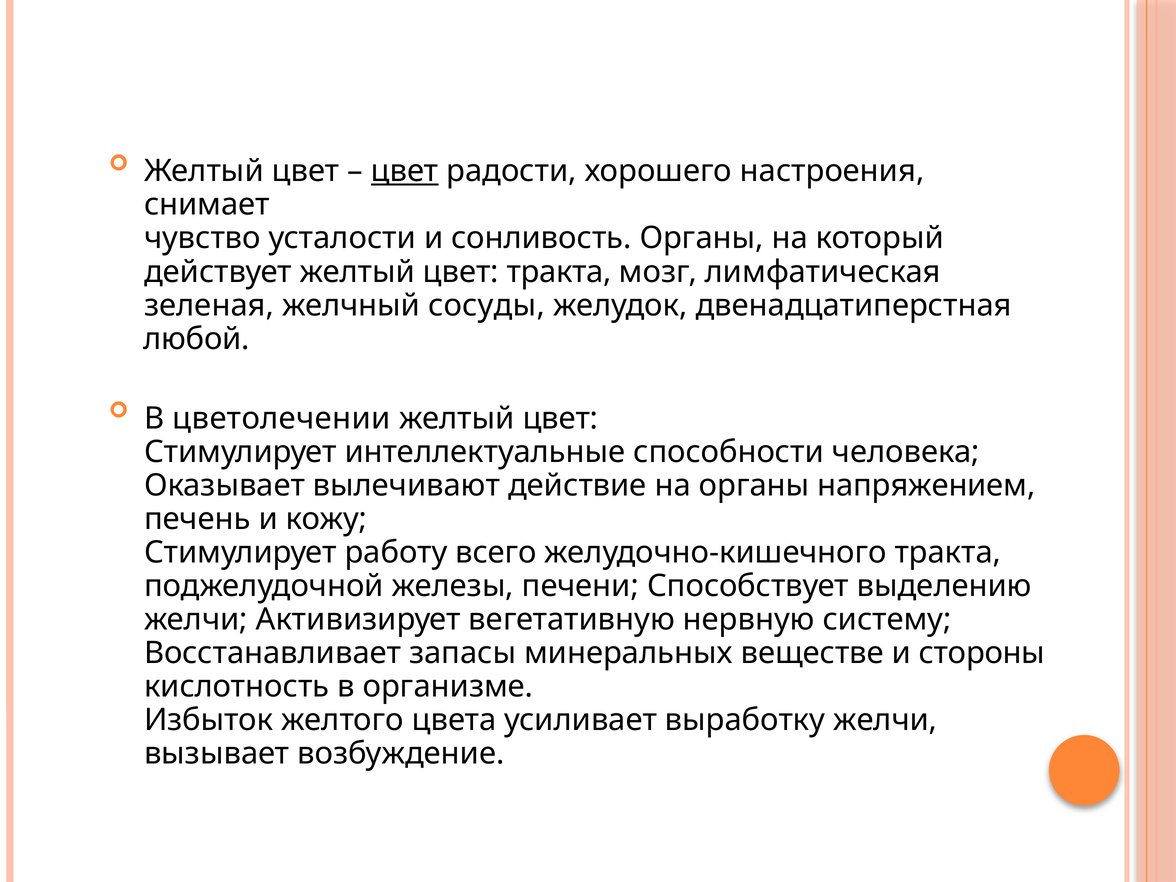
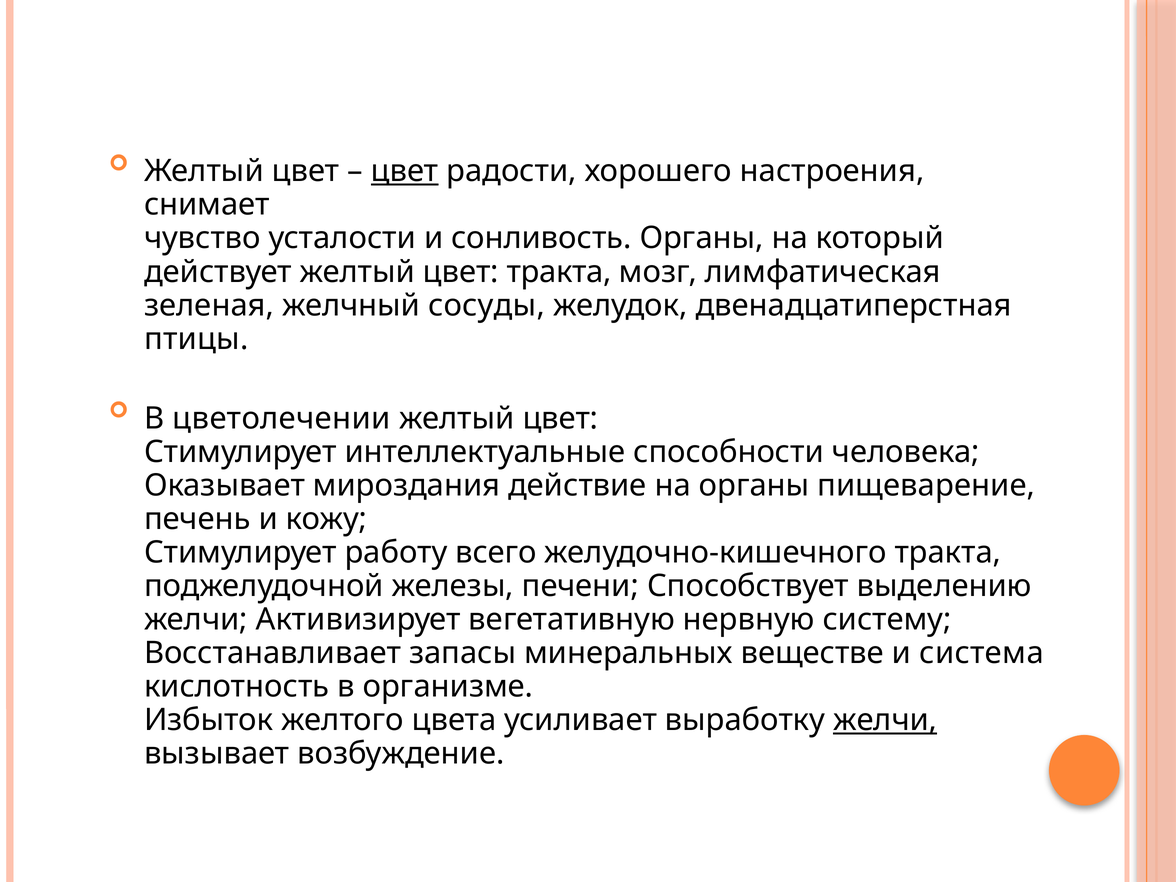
любой: любой -> птицы
вылечивают: вылечивают -> мироздания
напряжением: напряжением -> пищеварение
стороны: стороны -> система
желчи at (885, 720) underline: none -> present
